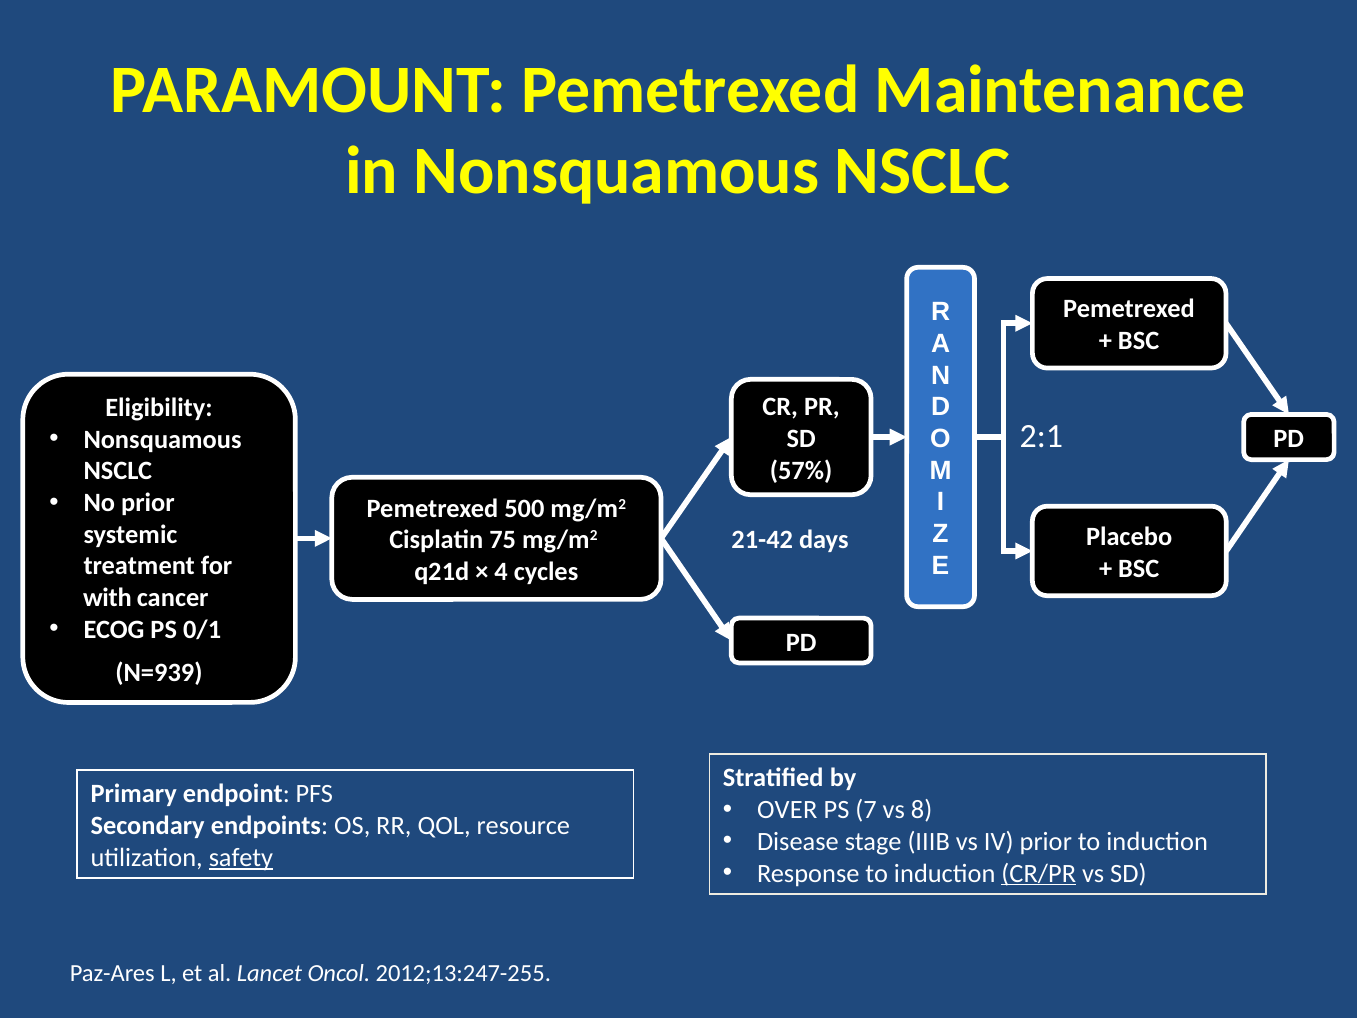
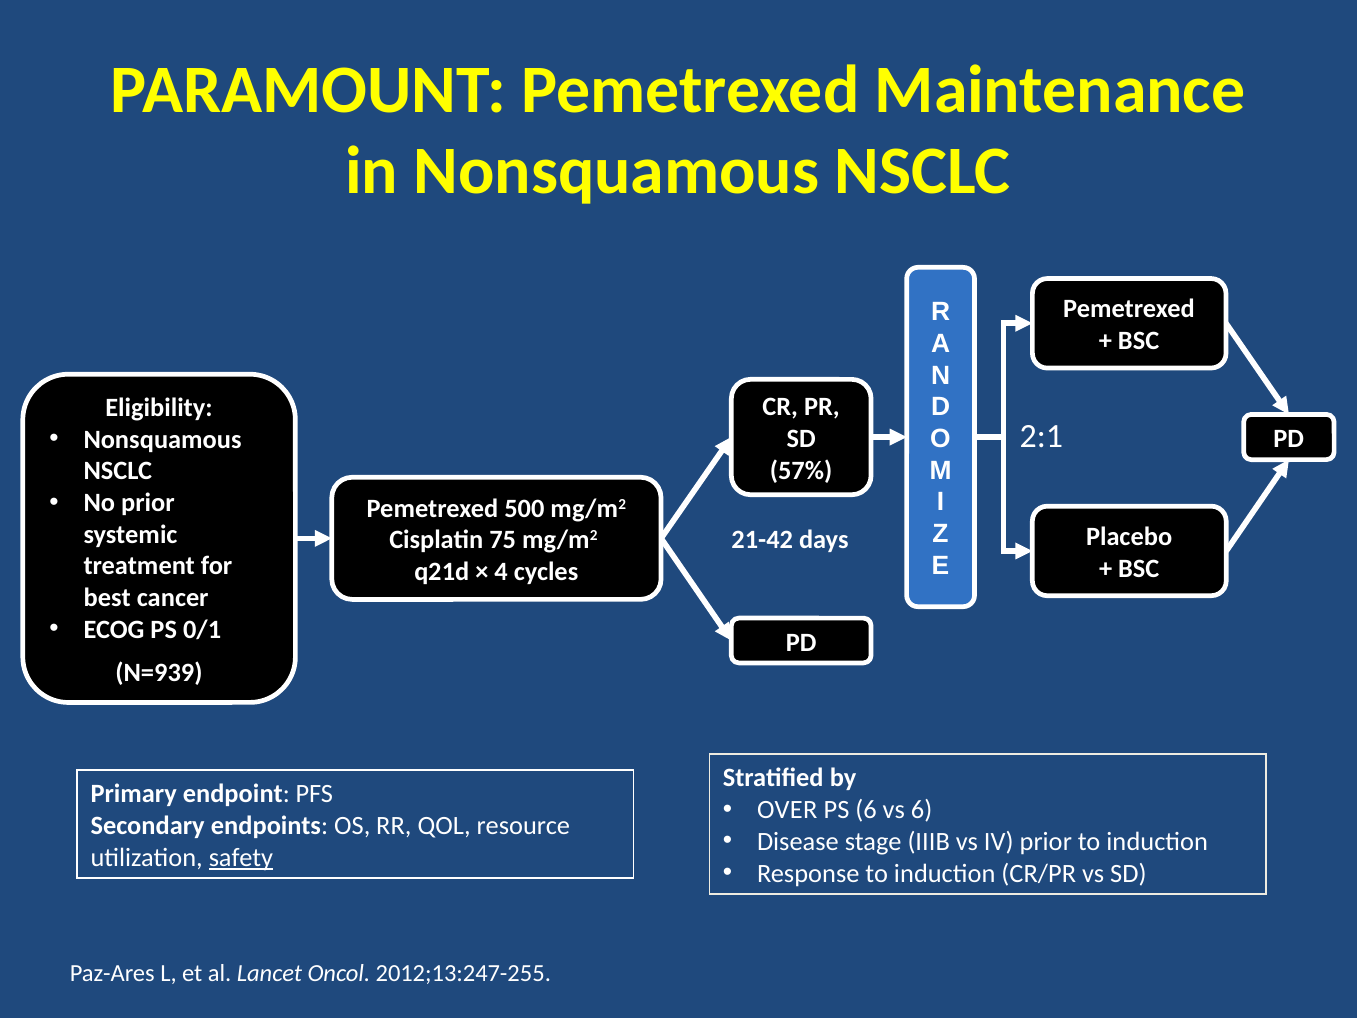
with: with -> best
PS 7: 7 -> 6
vs 8: 8 -> 6
CR/PR underline: present -> none
